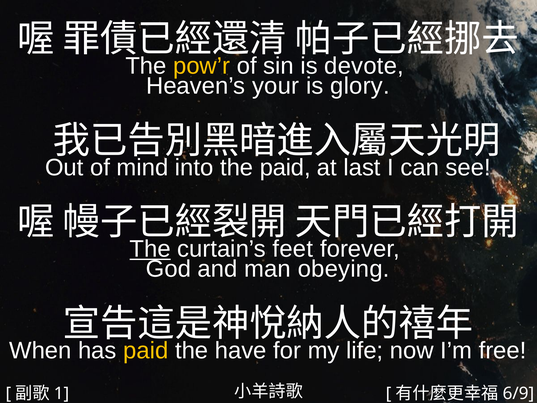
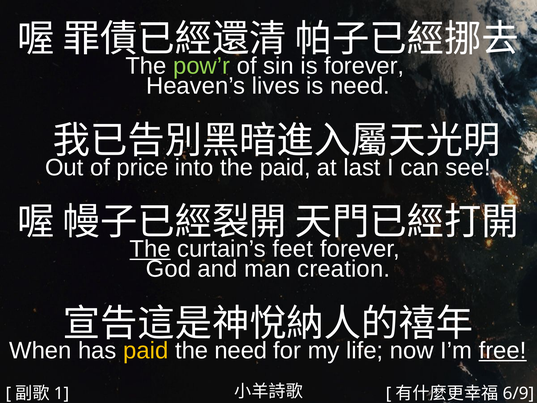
pow’r colour: yellow -> light green
is devote: devote -> forever
your: your -> lives
is glory: glory -> need
mind: mind -> price
obeying: obeying -> creation
the have: have -> need
free underline: none -> present
